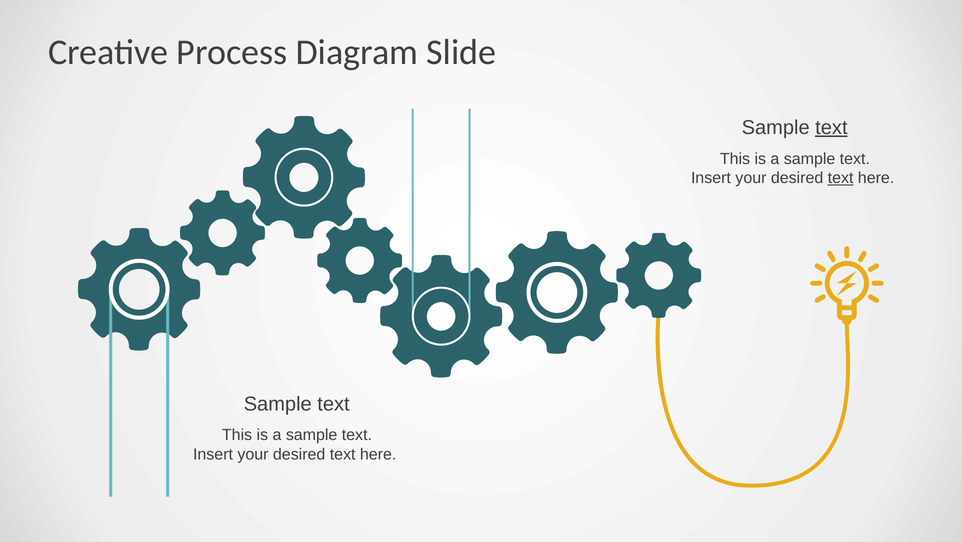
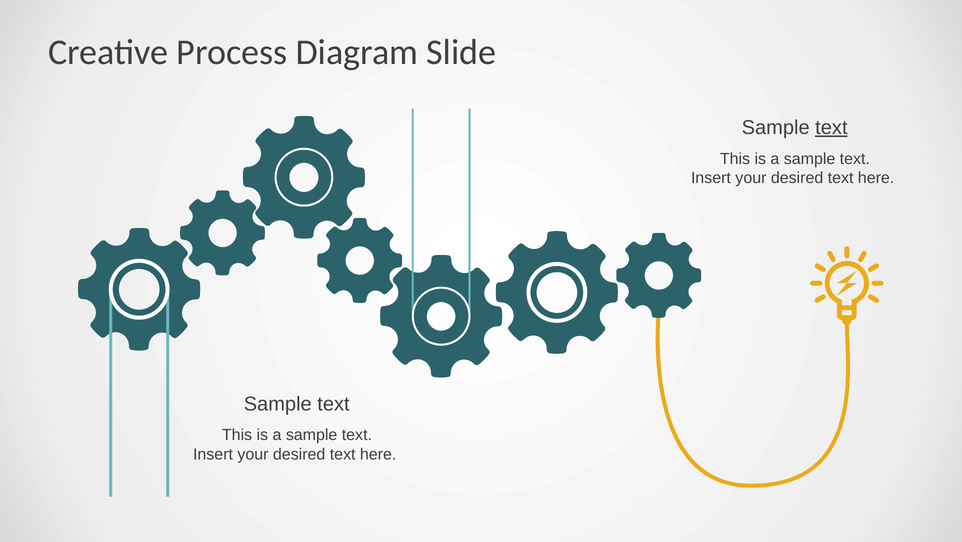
text at (841, 178) underline: present -> none
